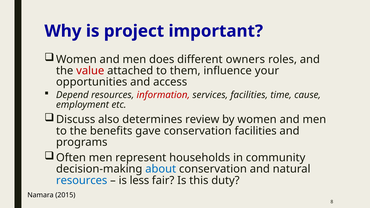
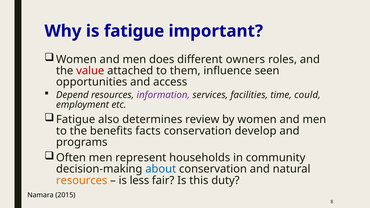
is project: project -> fatigue
your: your -> seen
information colour: red -> purple
cause: cause -> could
Discuss at (76, 120): Discuss -> Fatigue
gave: gave -> facts
conservation facilities: facilities -> develop
resources at (82, 180) colour: blue -> orange
